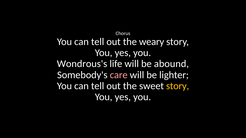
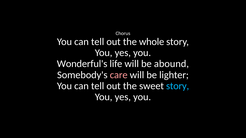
weary: weary -> whole
Wondrous's: Wondrous's -> Wonderful's
story at (178, 86) colour: yellow -> light blue
